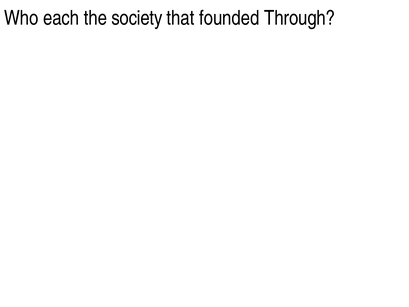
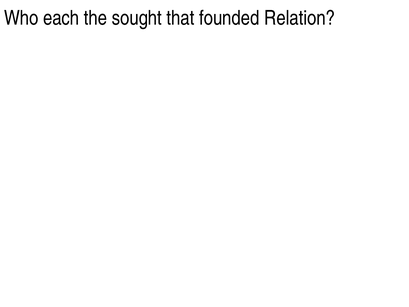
society: society -> sought
Through: Through -> Relation
